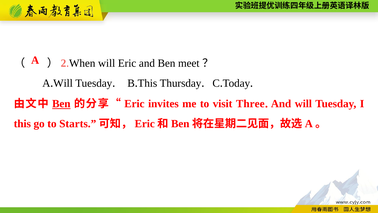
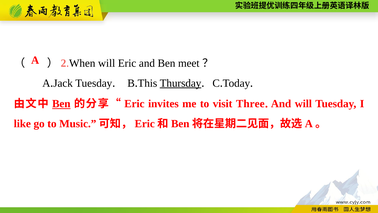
Will at (63, 83): Will -> Jack
Thursday underline: none -> present
this at (22, 124): this -> like
Starts: Starts -> Music
